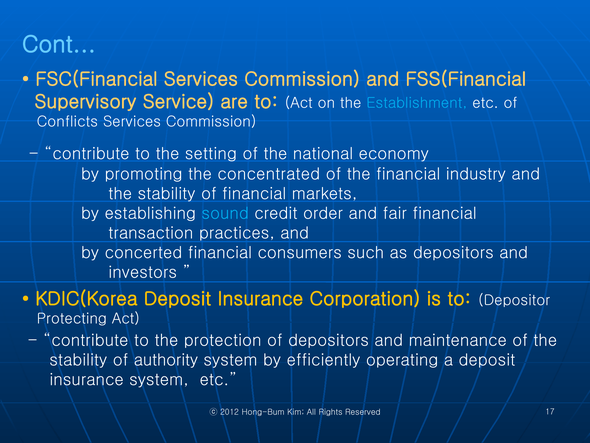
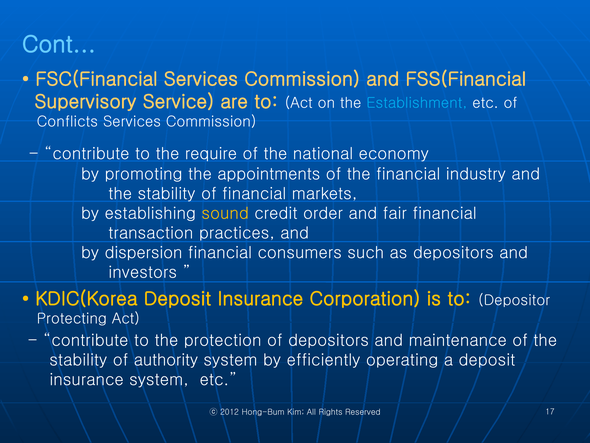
setting: setting -> require
concentrated: concentrated -> appointments
sound colour: light blue -> yellow
concerted: concerted -> dispersion
